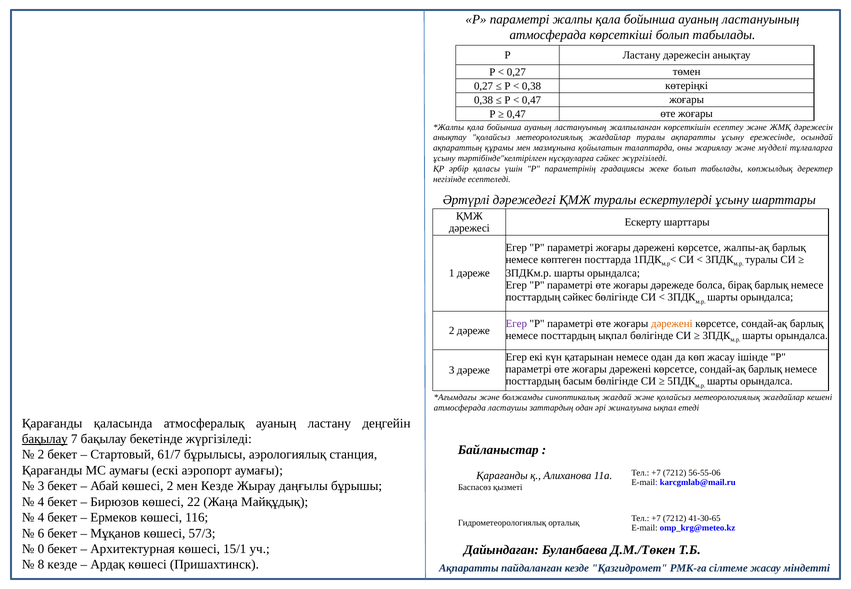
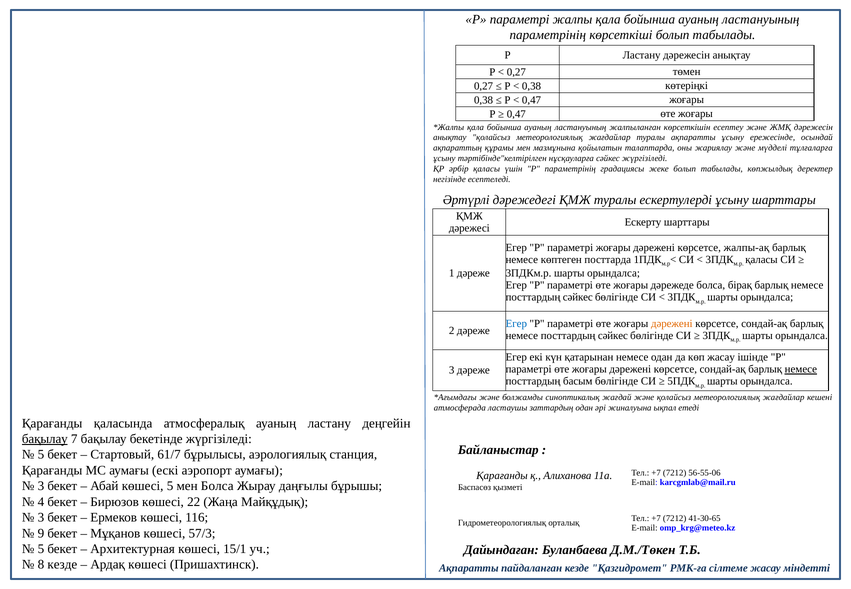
атмосферада at (548, 35): атмосферада -> параметрінің
туралы at (762, 260): туралы -> қаласы
Егер at (516, 324) colour: purple -> blue
ықпал at (613, 336): ықпал -> сәйкес
немесе at (801, 369) underline: none -> present
2 at (41, 455): 2 -> 5
көшесі 2: 2 -> 5
мен Кезде: Кезде -> Болса
4 at (41, 518): 4 -> 3
6: 6 -> 9
0 at (41, 549): 0 -> 5
